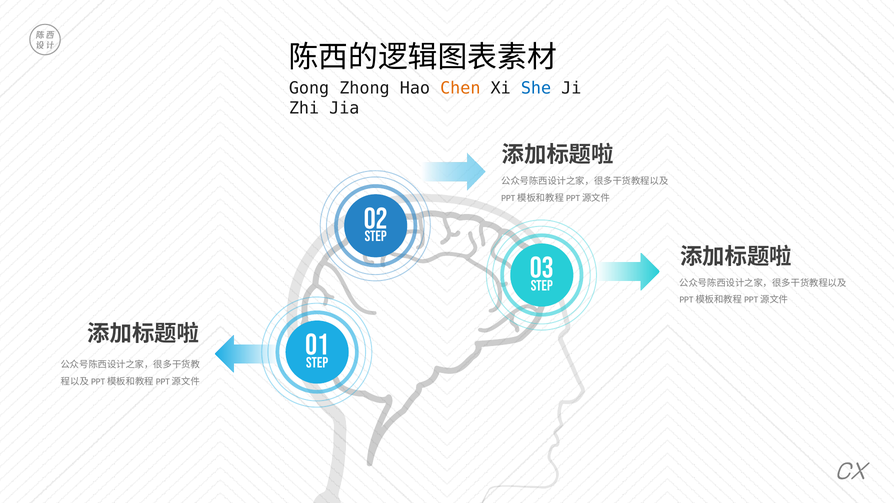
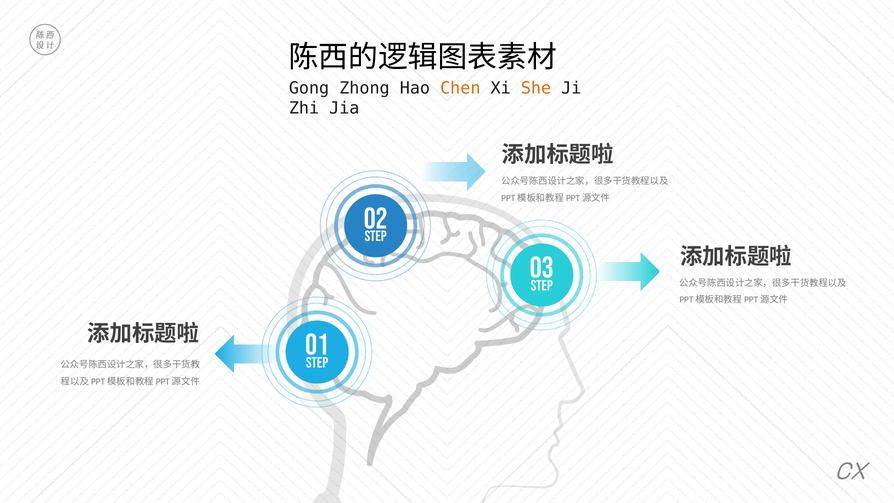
She colour: blue -> orange
